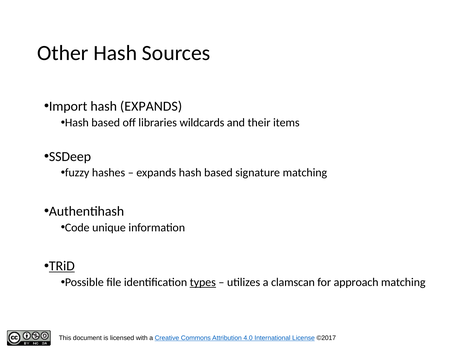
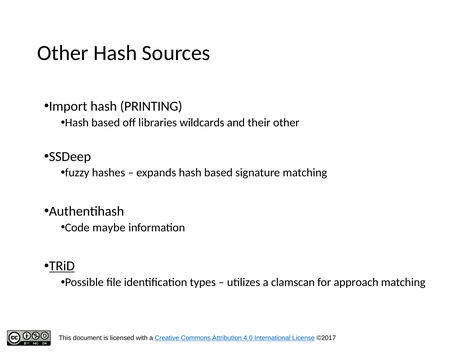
hash EXPANDS: EXPANDS -> PRINTING
their items: items -> other
unique: unique -> maybe
types underline: present -> none
